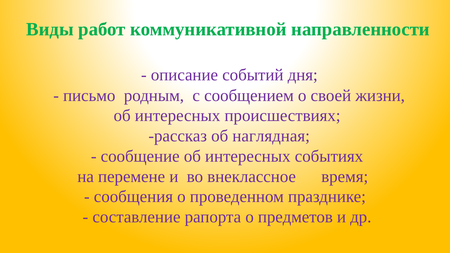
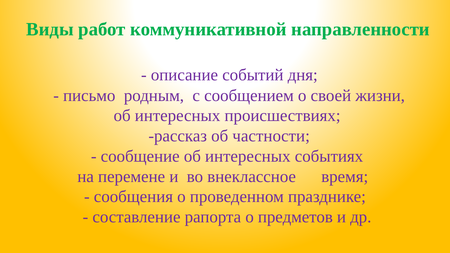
наглядная: наглядная -> частности
